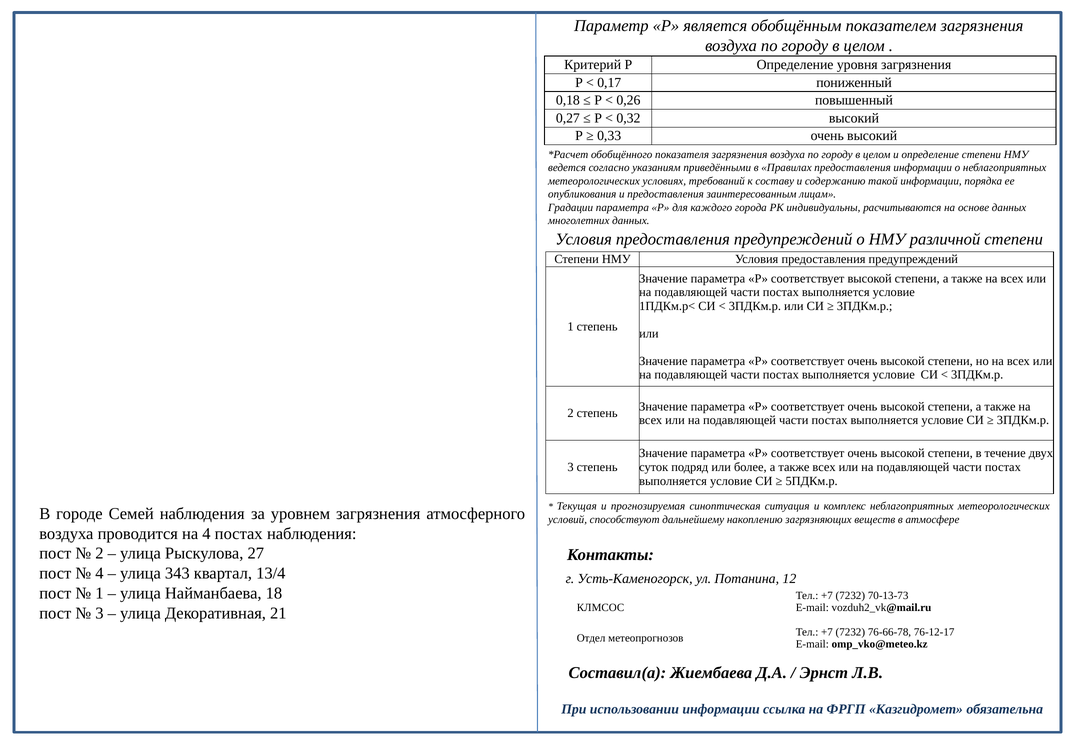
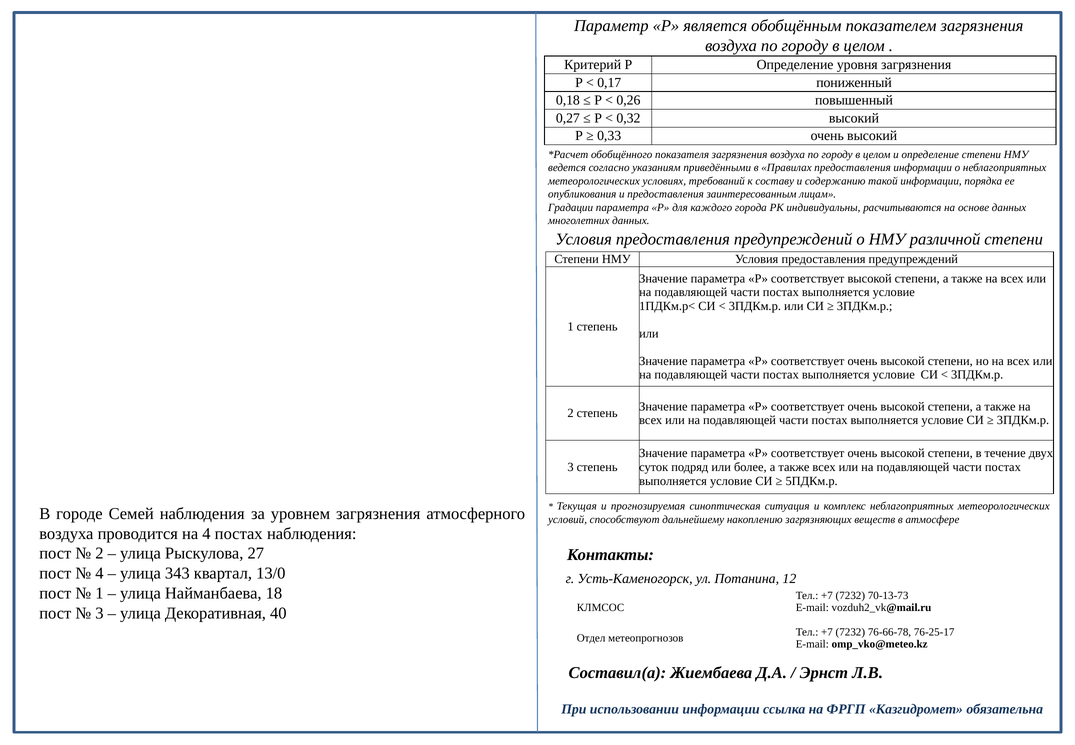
13/4: 13/4 -> 13/0
21: 21 -> 40
76-12-17: 76-12-17 -> 76-25-17
